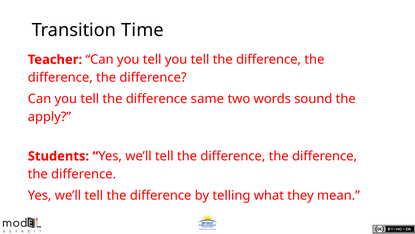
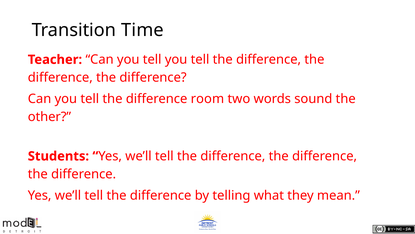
same: same -> room
apply: apply -> other
